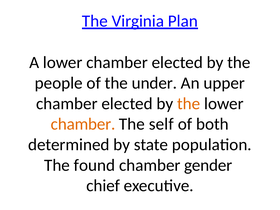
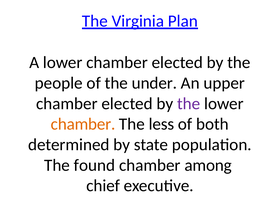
the at (189, 104) colour: orange -> purple
self: self -> less
gender: gender -> among
